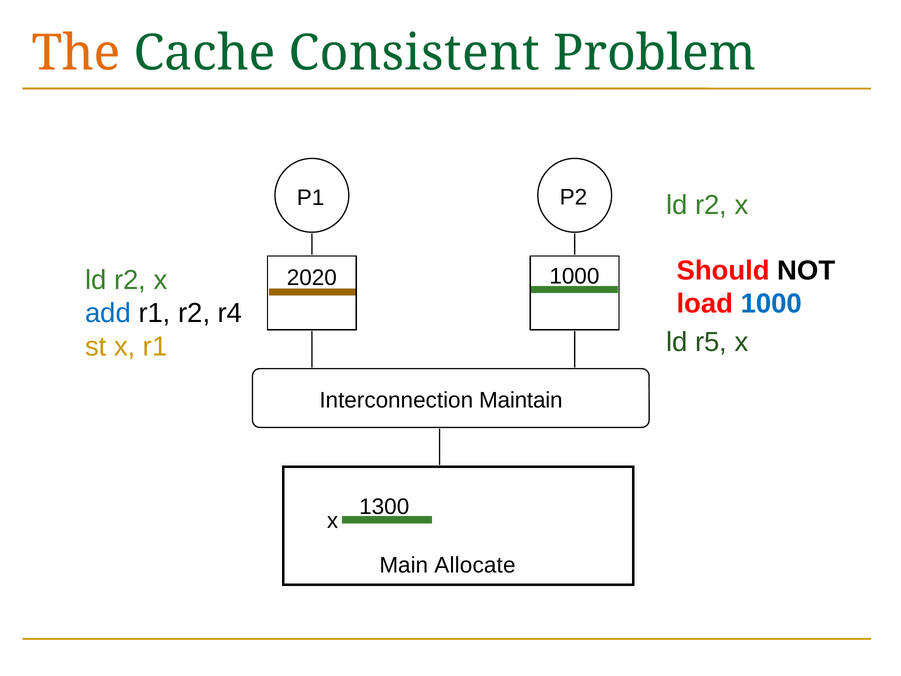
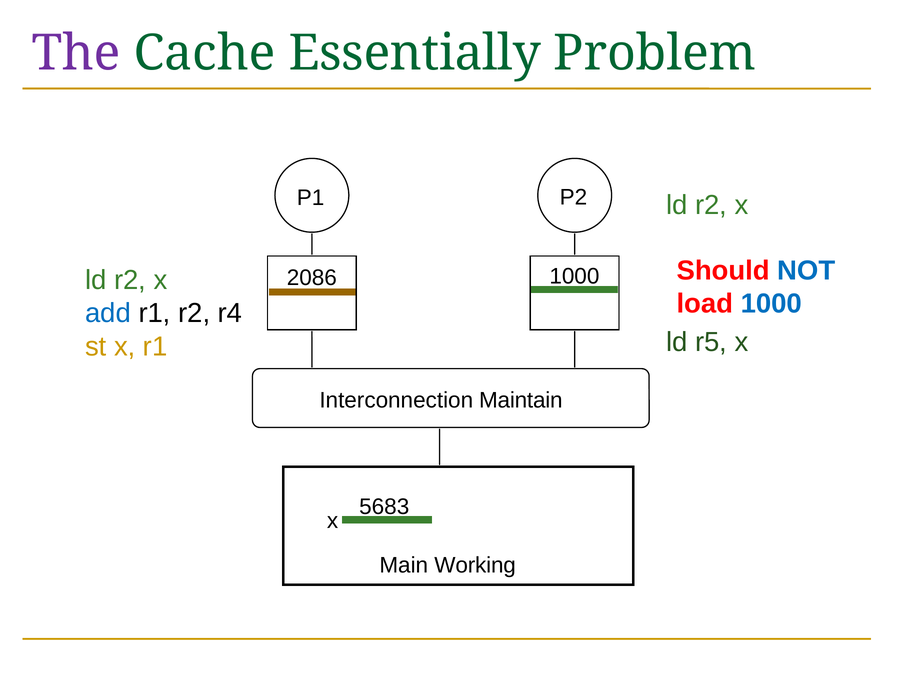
The colour: orange -> purple
Consistent: Consistent -> Essentially
NOT colour: black -> blue
2020: 2020 -> 2086
1300: 1300 -> 5683
Allocate: Allocate -> Working
